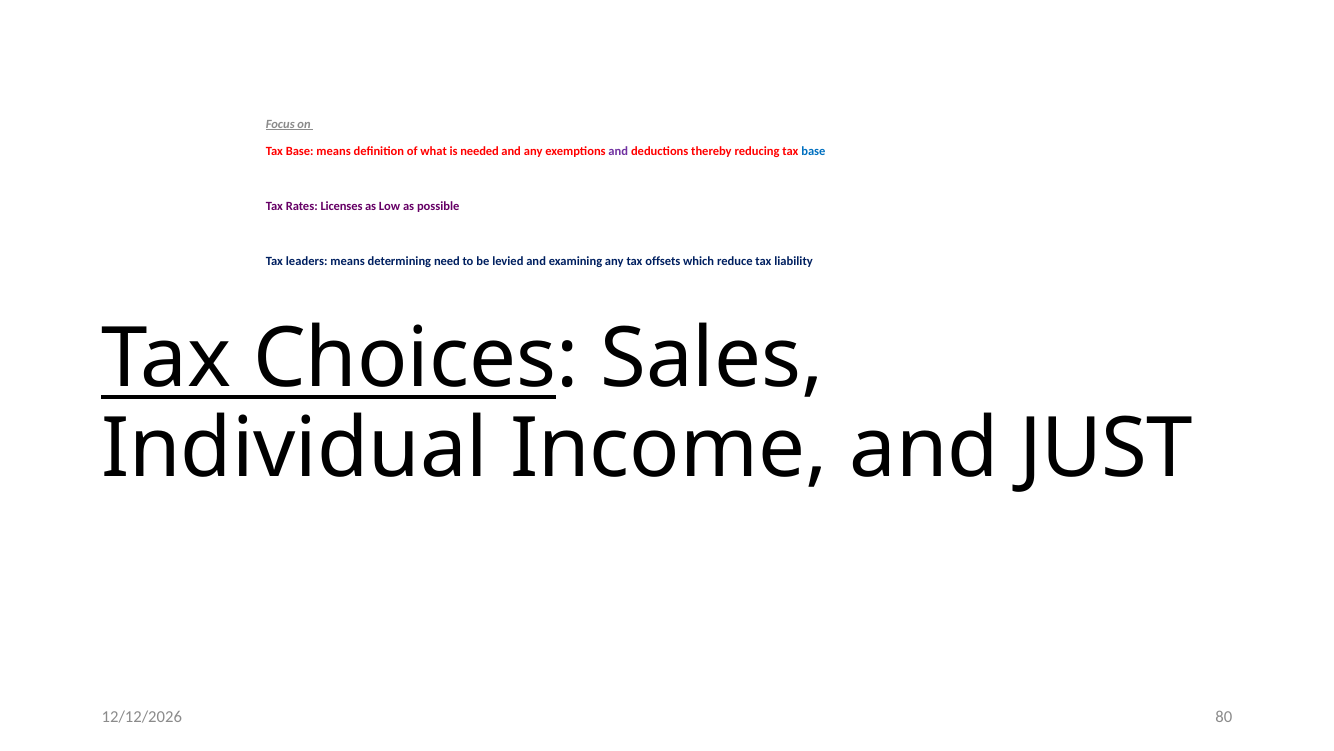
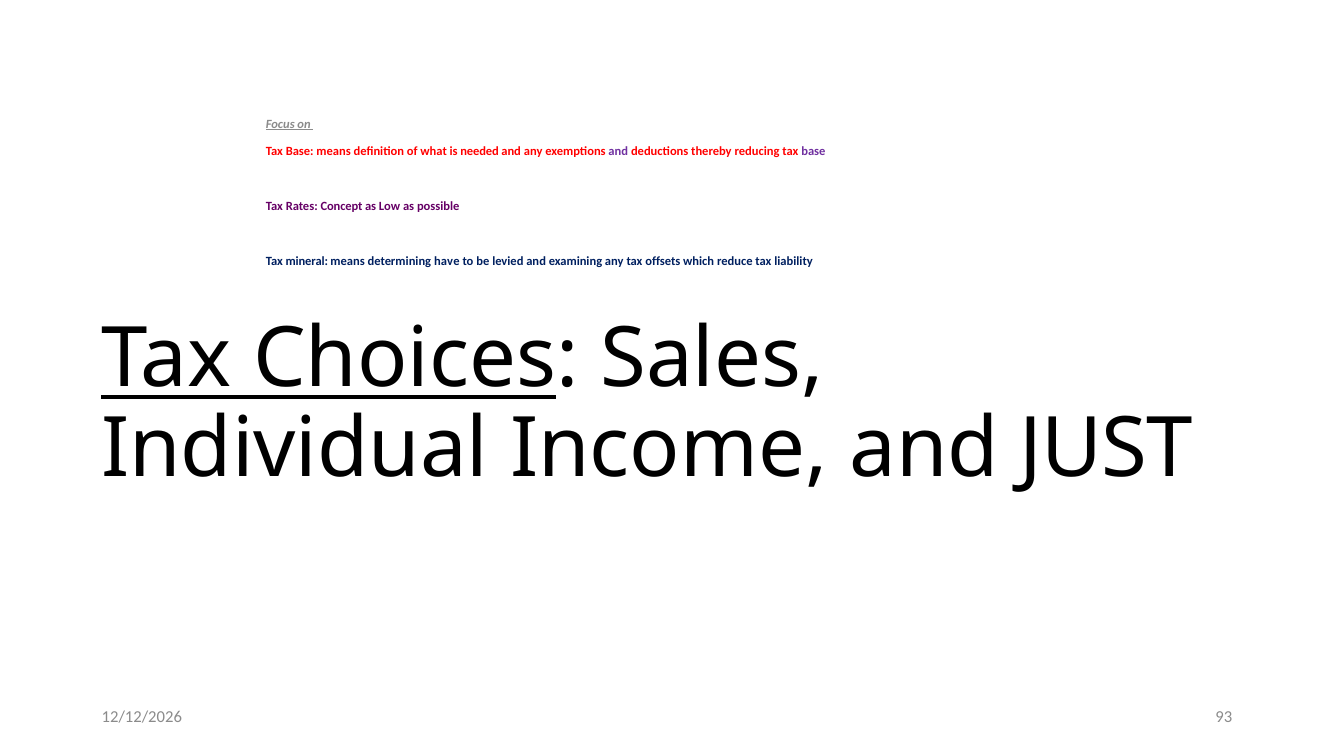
base at (813, 151) colour: blue -> purple
Licenses: Licenses -> Concept
leaders: leaders -> mineral
need: need -> have
80: 80 -> 93
